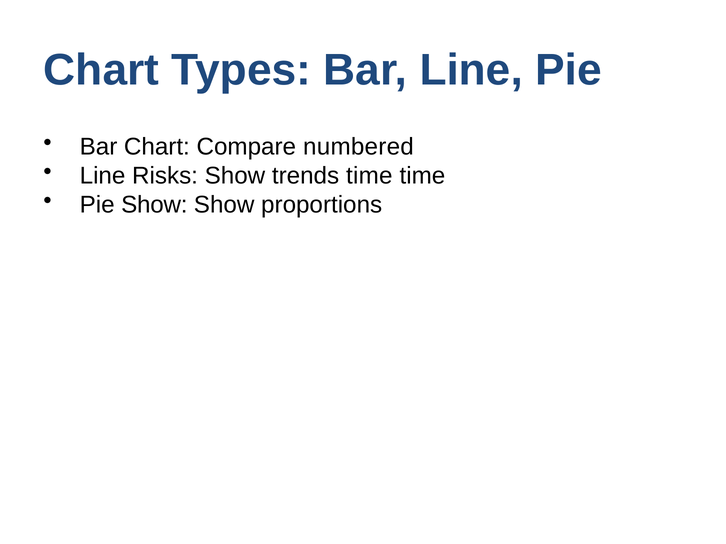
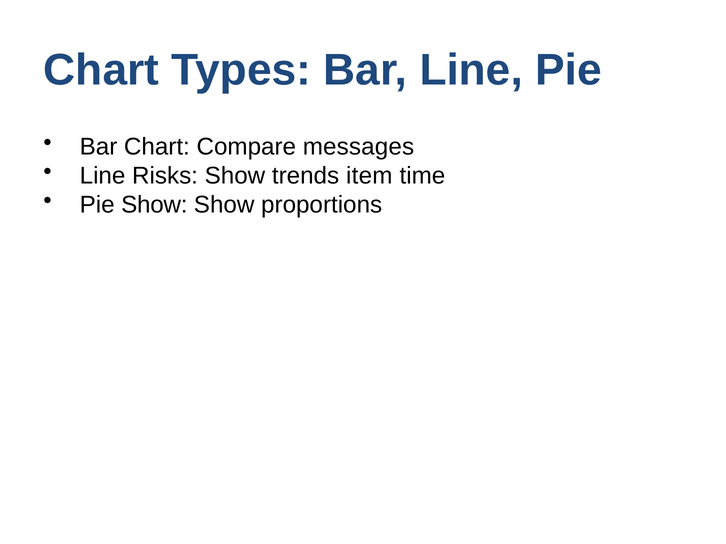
numbered: numbered -> messages
trends time: time -> item
